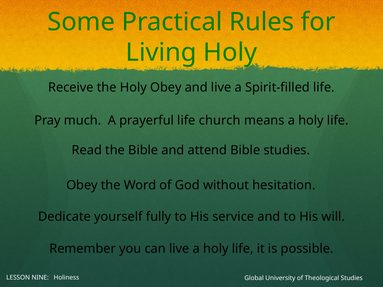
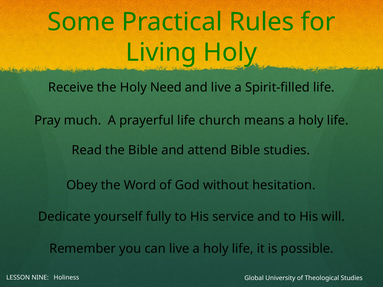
Holy Obey: Obey -> Need
